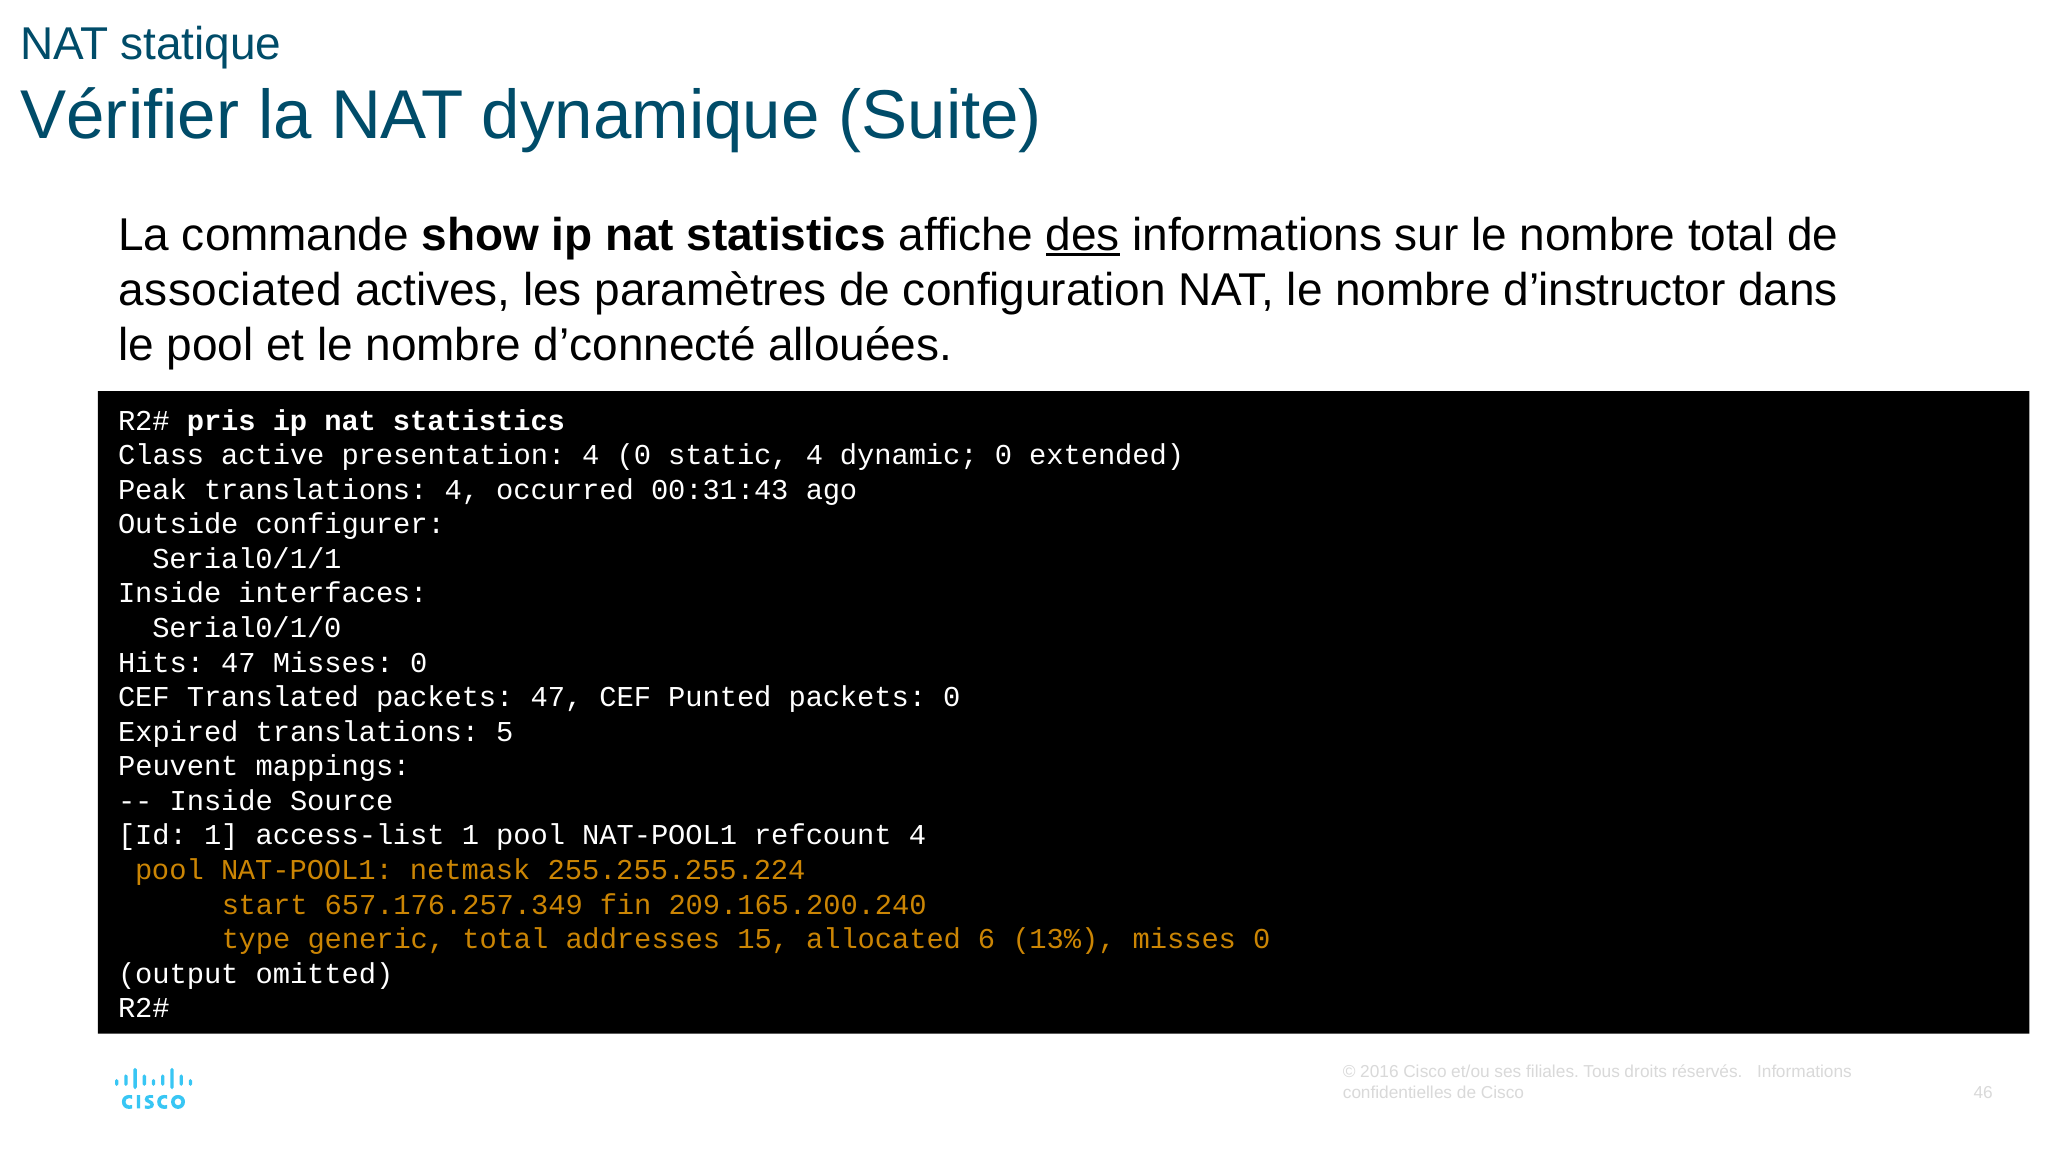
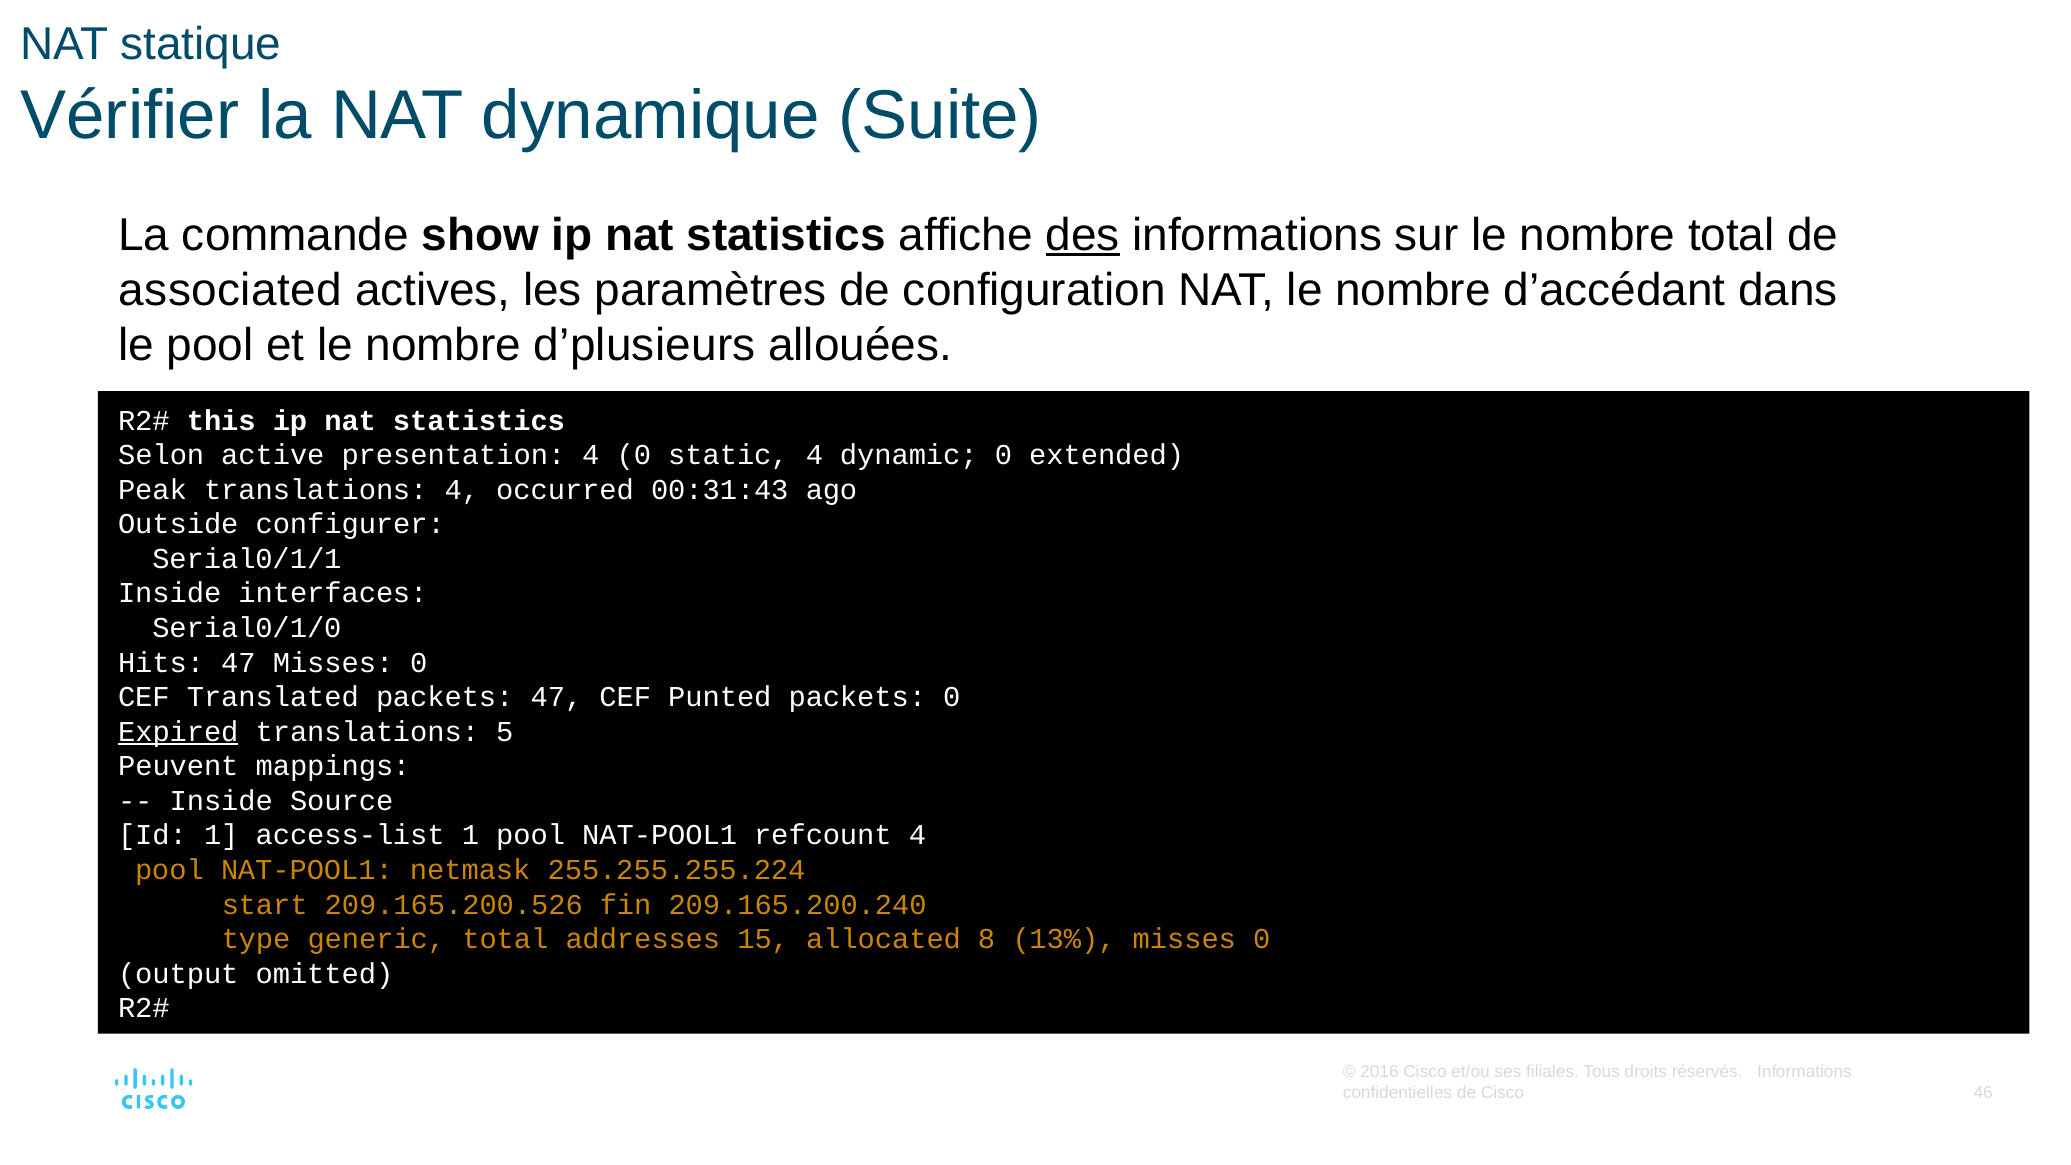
d’instructor: d’instructor -> d’accédant
d’connecté: d’connecté -> d’plusieurs
pris: pris -> this
Class: Class -> Selon
Expired underline: none -> present
657.176.257.349: 657.176.257.349 -> 209.165.200.526
6: 6 -> 8
